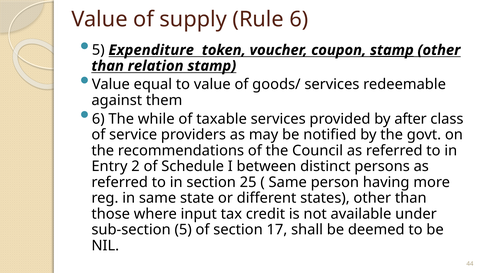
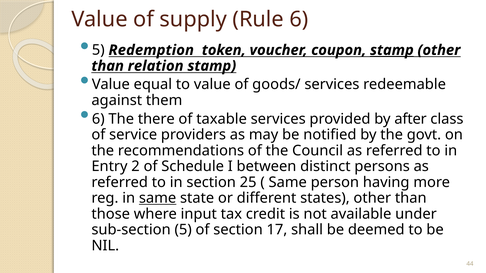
Expenditure: Expenditure -> Redemption
while: while -> there
same at (158, 198) underline: none -> present
